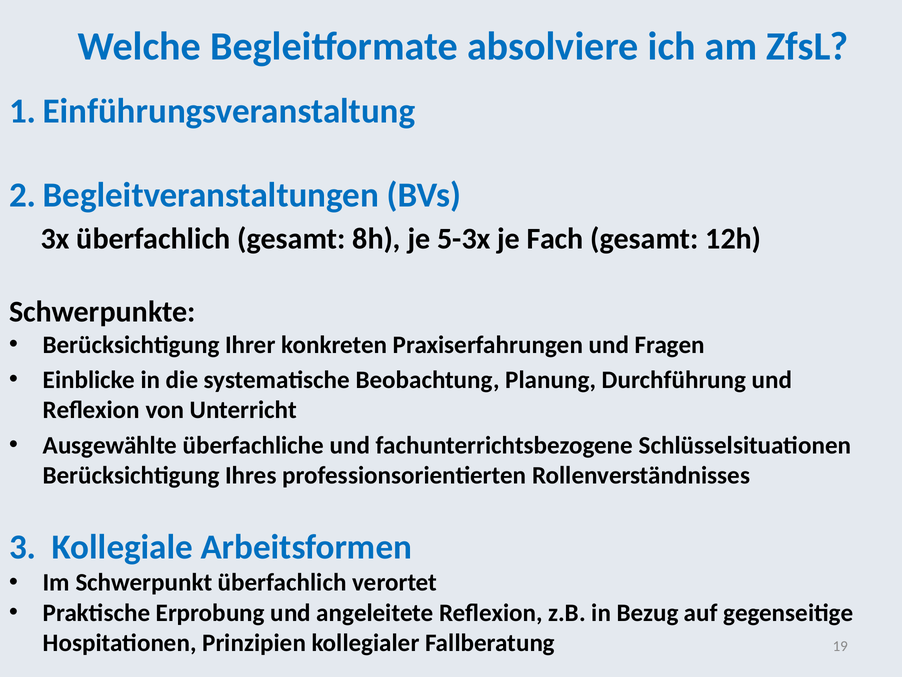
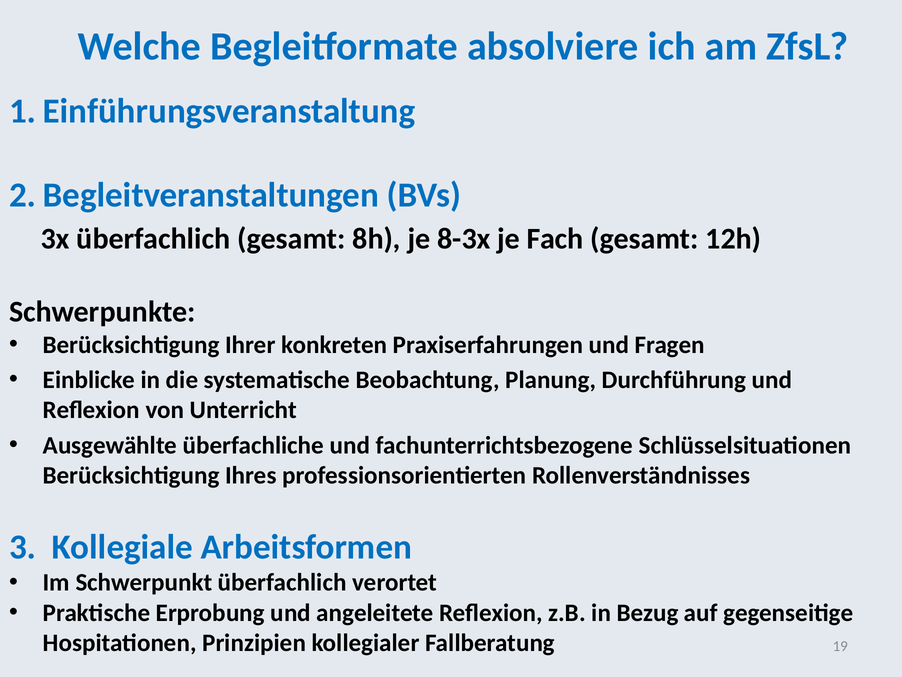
5-3x: 5-3x -> 8-3x
